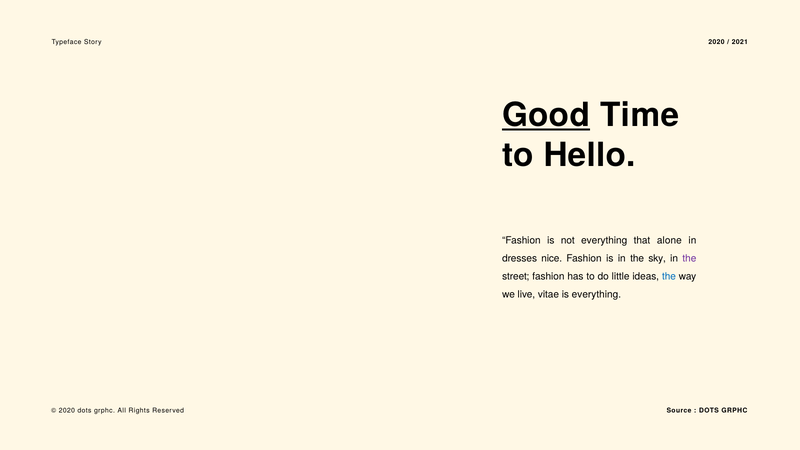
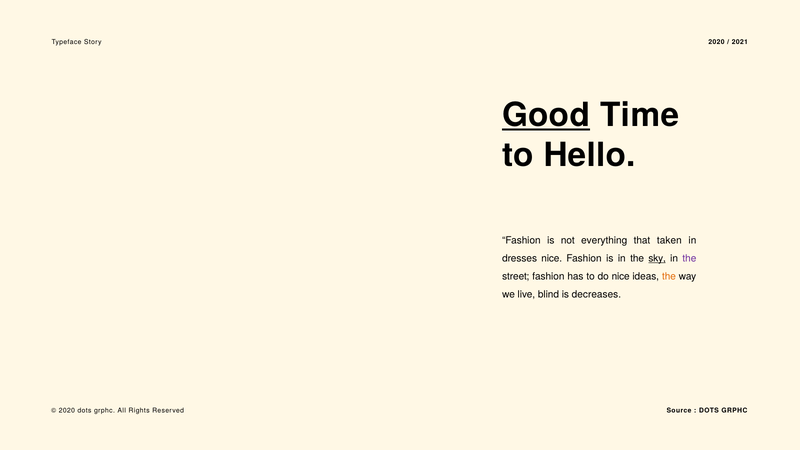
alone: alone -> taken
sky underline: none -> present
do little: little -> nice
the at (669, 277) colour: blue -> orange
vitae: vitae -> blind
is everything: everything -> decreases
